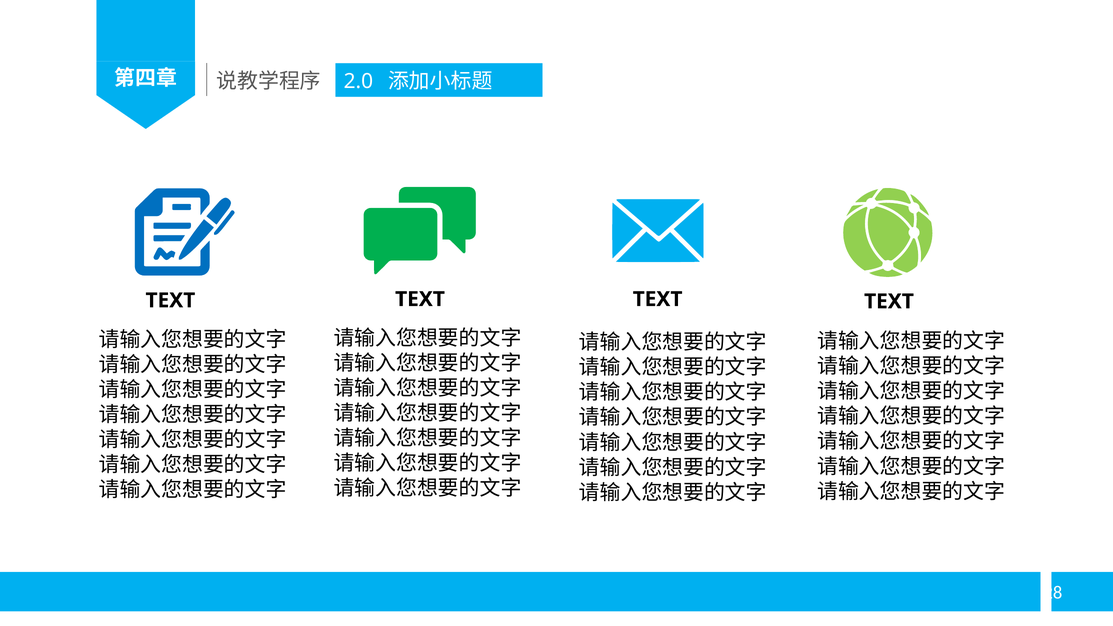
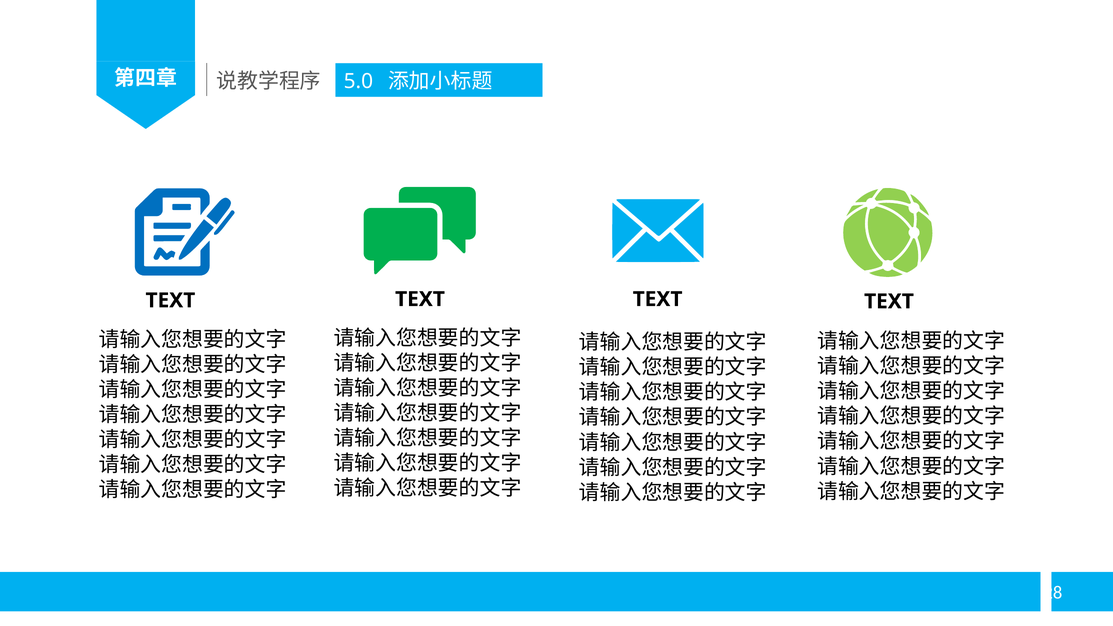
2.0: 2.0 -> 5.0
